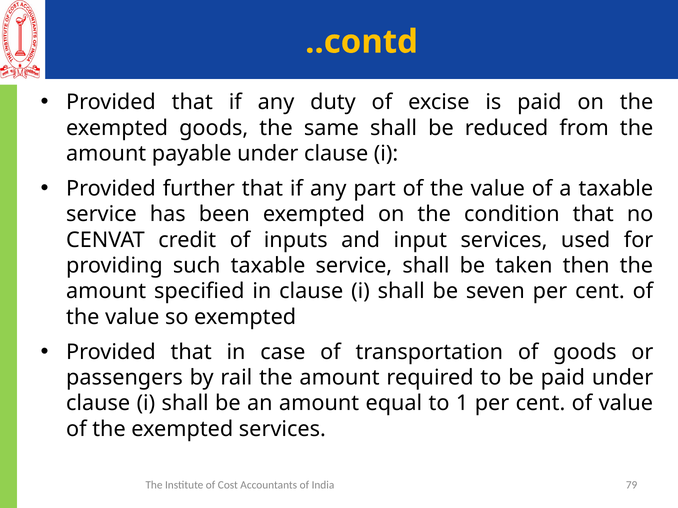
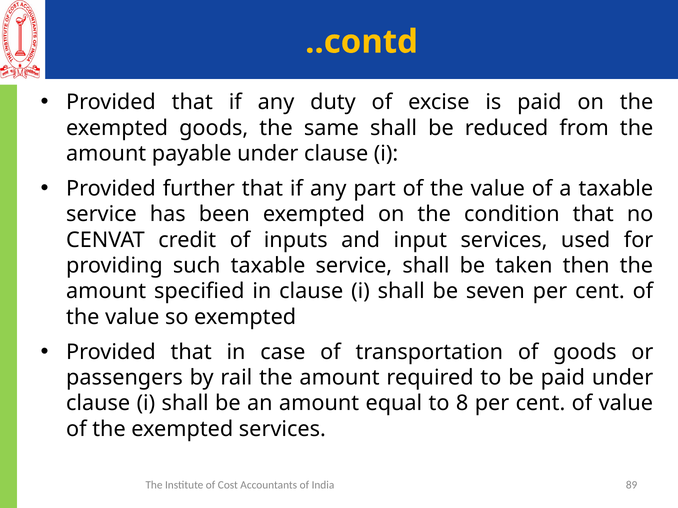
1: 1 -> 8
79: 79 -> 89
